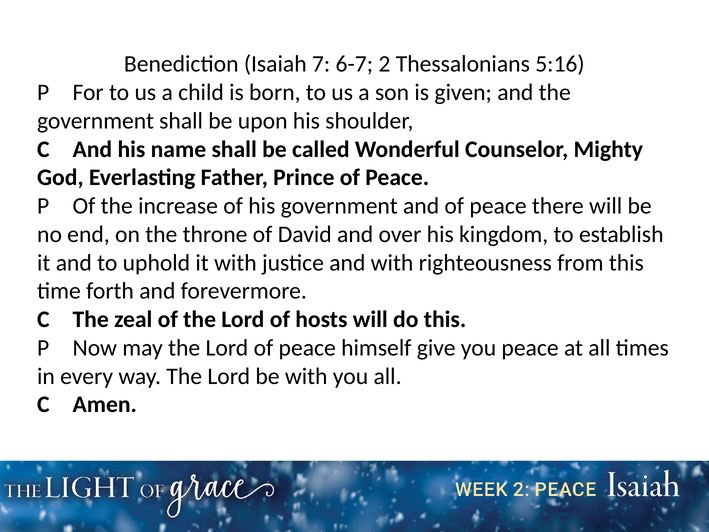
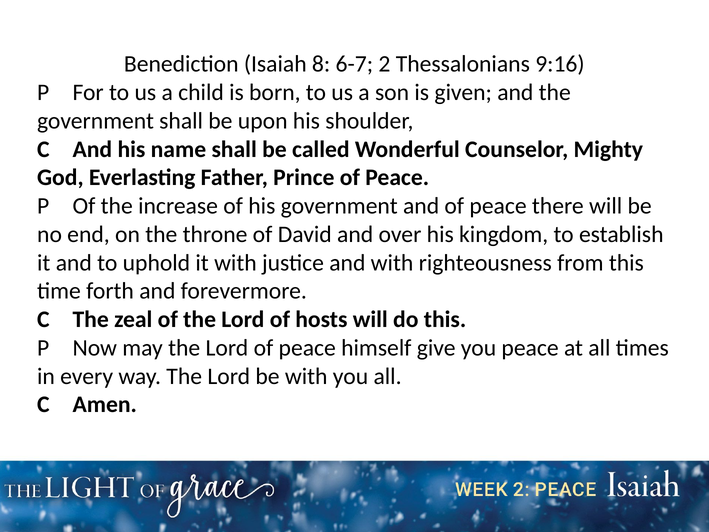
7: 7 -> 8
5:16: 5:16 -> 9:16
